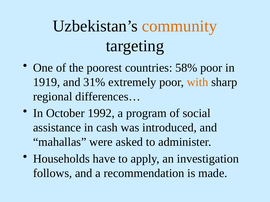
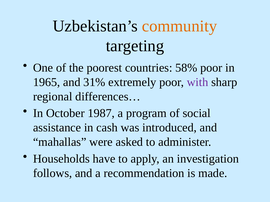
1919: 1919 -> 1965
with colour: orange -> purple
1992: 1992 -> 1987
